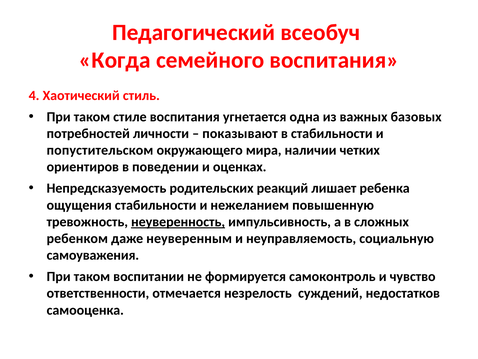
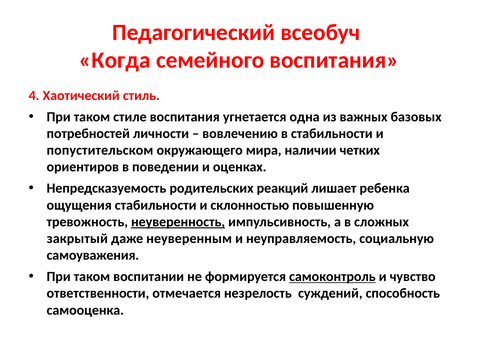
показывают: показывают -> вовлечению
нежеланием: нежеланием -> склонностью
ребенком: ребенком -> закрытый
самоконтроль underline: none -> present
недостатков: недостатков -> способность
